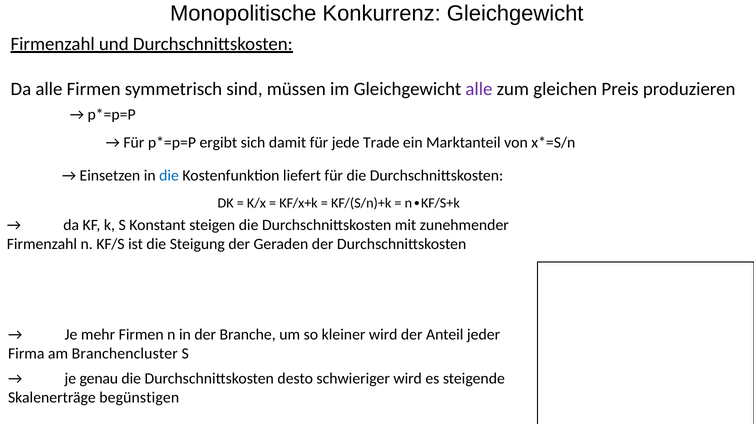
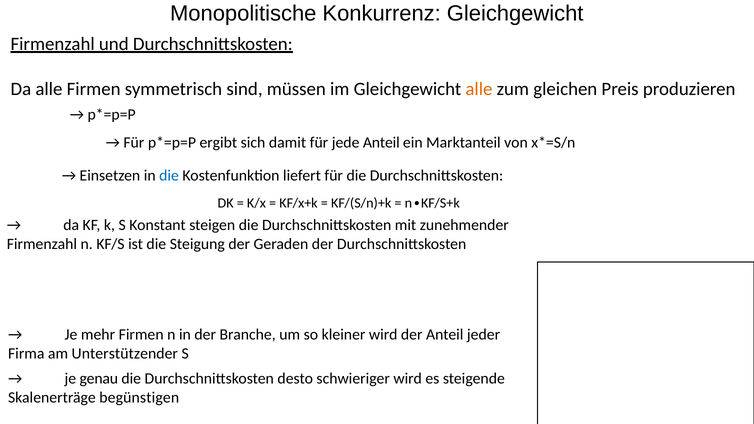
alle at (479, 89) colour: purple -> orange
jede Trade: Trade -> Anteil
Branchencluster: Branchencluster -> Unterstützender
